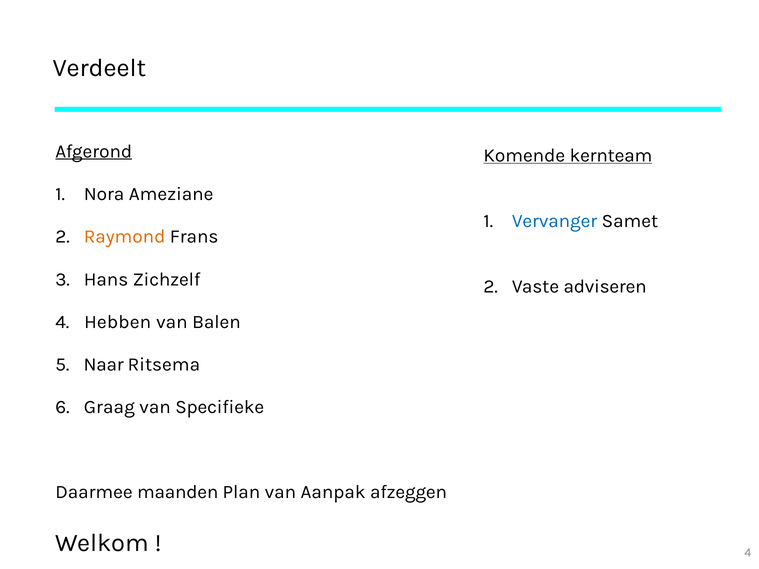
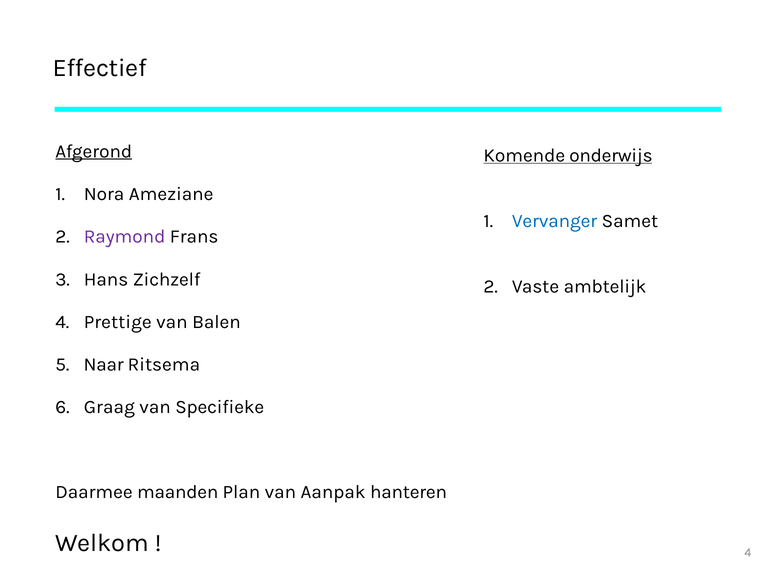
Verdeelt: Verdeelt -> Effectief
kernteam: kernteam -> onderwijs
Raymond colour: orange -> purple
adviseren: adviseren -> ambtelijk
Hebben: Hebben -> Prettige
afzeggen: afzeggen -> hanteren
